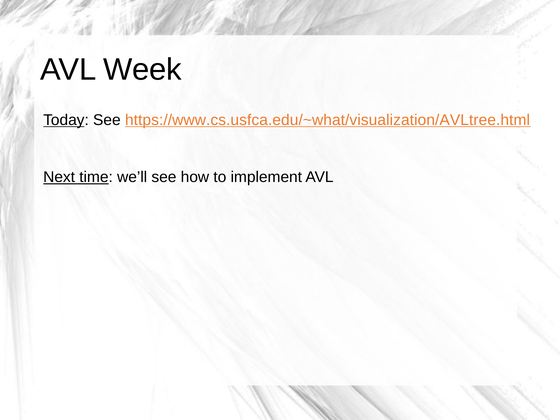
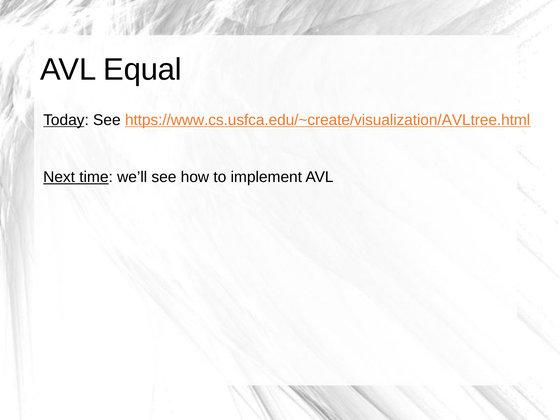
Week: Week -> Equal
https://www.cs.usfca.edu/~what/visualization/AVLtree.html: https://www.cs.usfca.edu/~what/visualization/AVLtree.html -> https://www.cs.usfca.edu/~create/visualization/AVLtree.html
